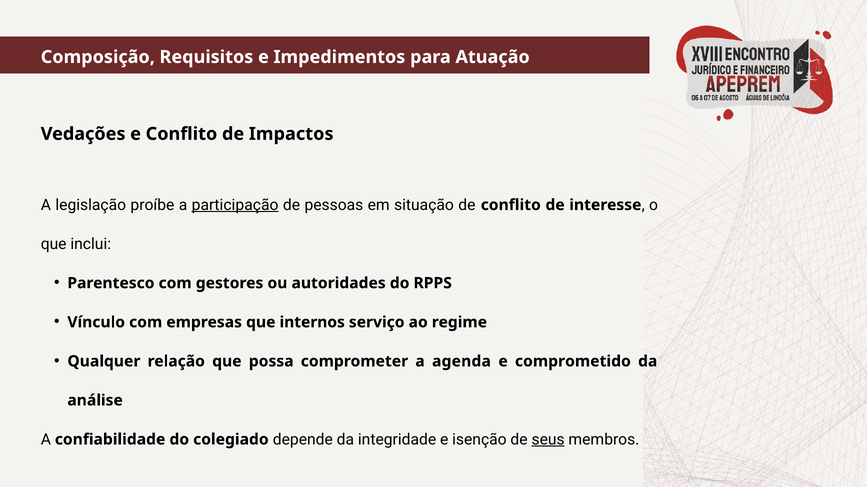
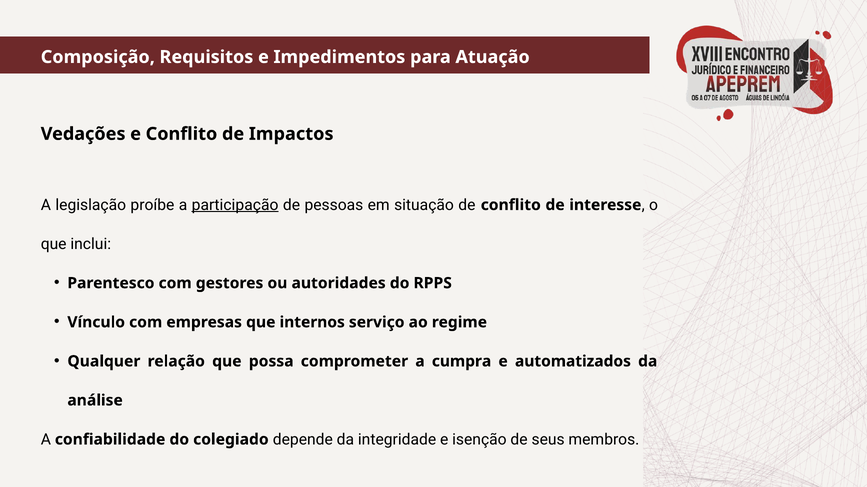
agenda: agenda -> cumpra
comprometido: comprometido -> automatizados
seus underline: present -> none
